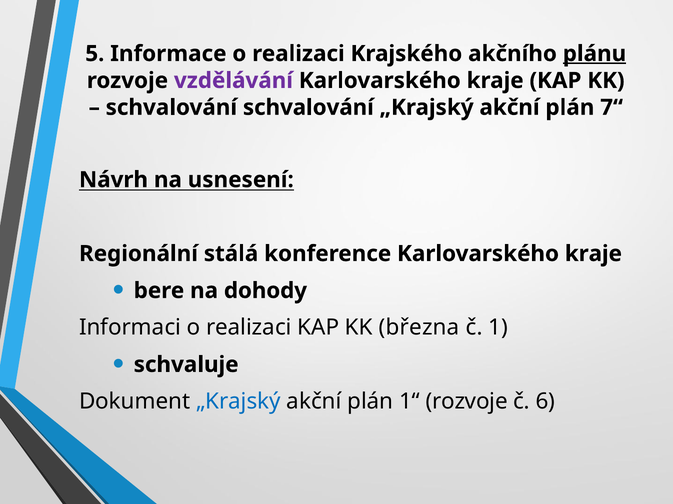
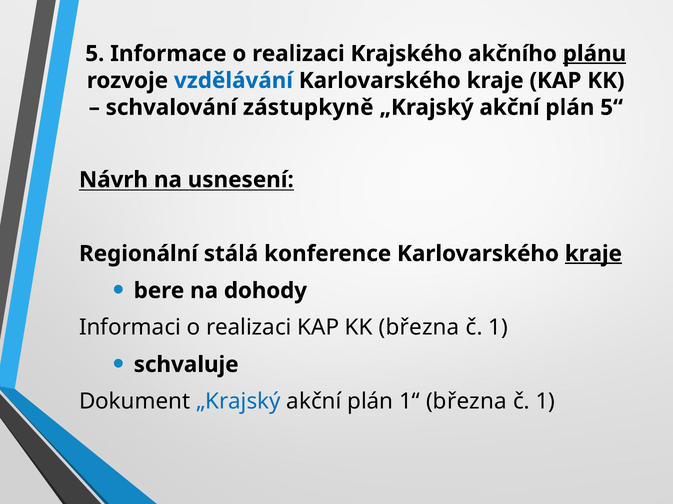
vzdělávání colour: purple -> blue
schvalování schvalování: schvalování -> zástupkyně
7“: 7“ -> 5“
kraje at (593, 254) underline: none -> present
1“ rozvoje: rozvoje -> března
6 at (545, 402): 6 -> 1
